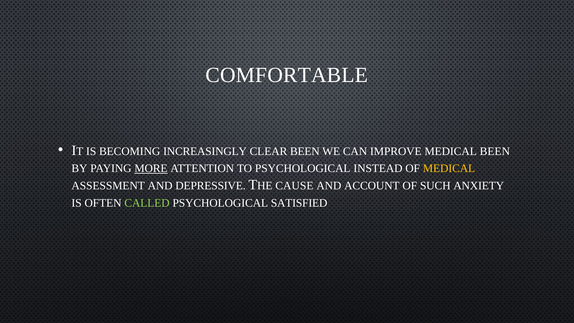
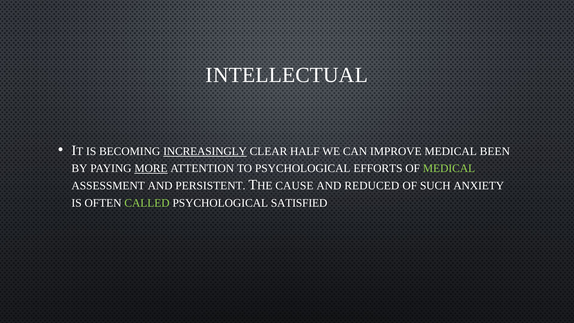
COMFORTABLE: COMFORTABLE -> INTELLECTUAL
INCREASINGLY underline: none -> present
CLEAR BEEN: BEEN -> HALF
INSTEAD: INSTEAD -> EFFORTS
MEDICAL at (449, 168) colour: yellow -> light green
DEPRESSIVE: DEPRESSIVE -> PERSISTENT
ACCOUNT: ACCOUNT -> REDUCED
